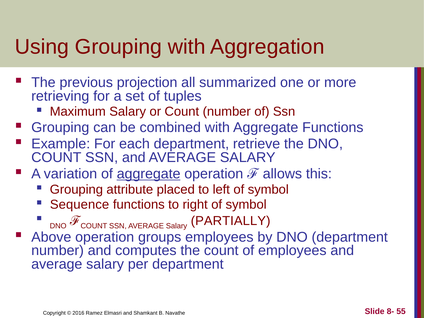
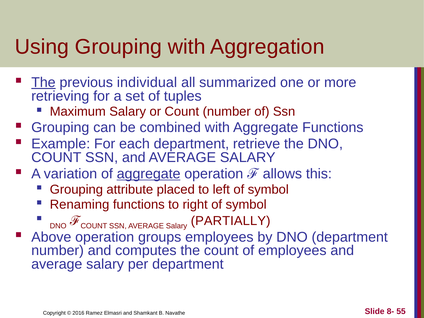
The at (43, 83) underline: none -> present
projection: projection -> individual
Sequence: Sequence -> Renaming
